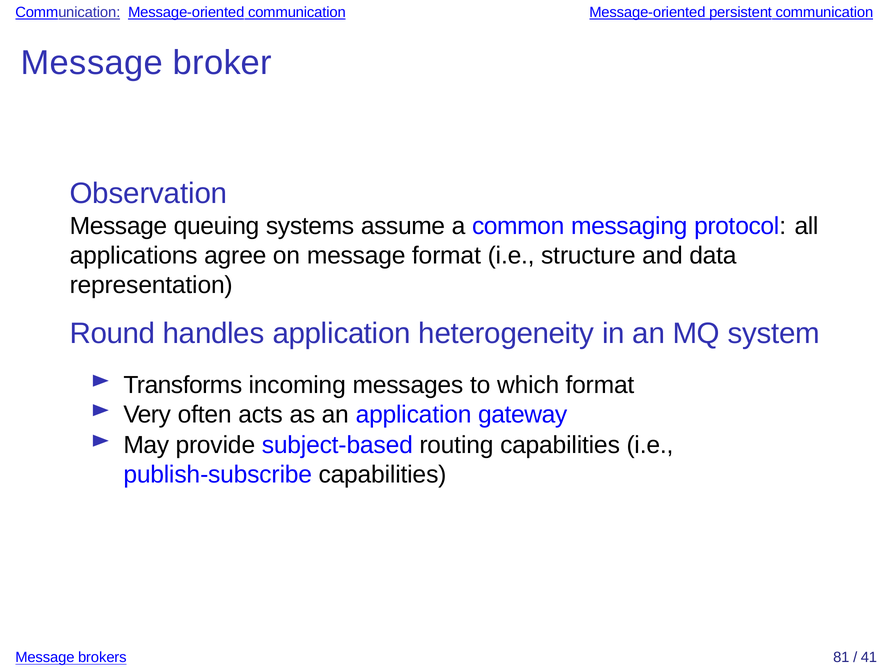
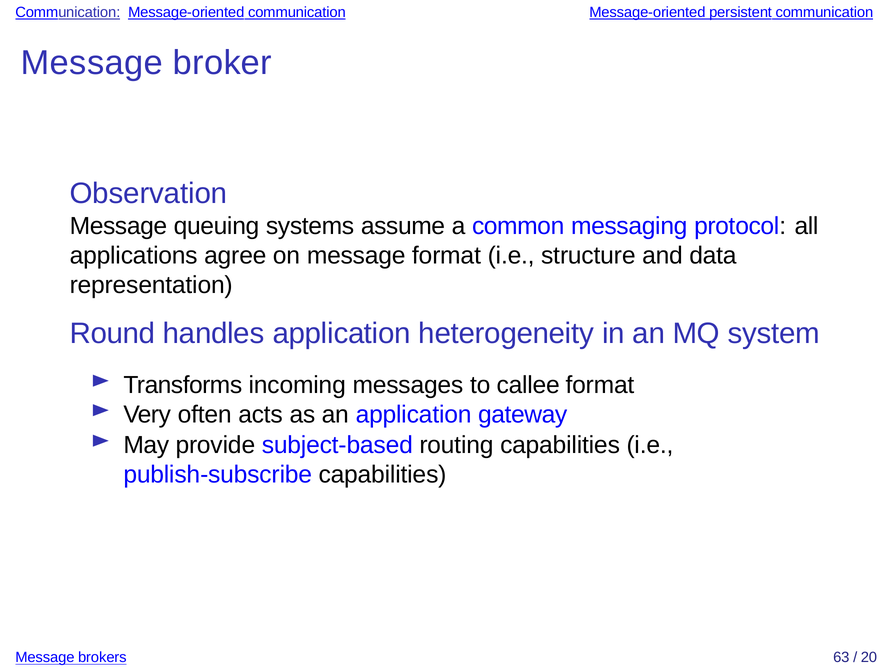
which: which -> callee
81: 81 -> 63
41: 41 -> 20
